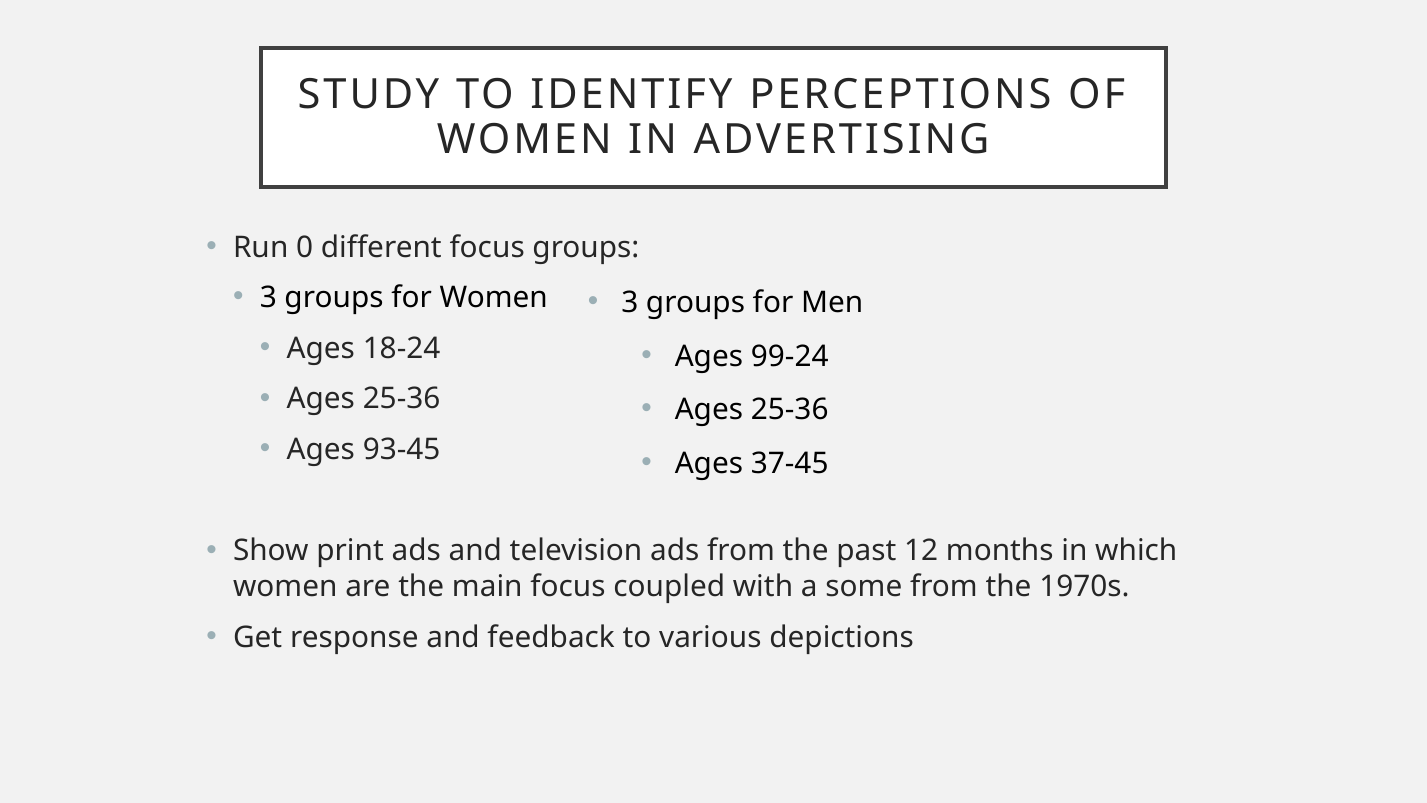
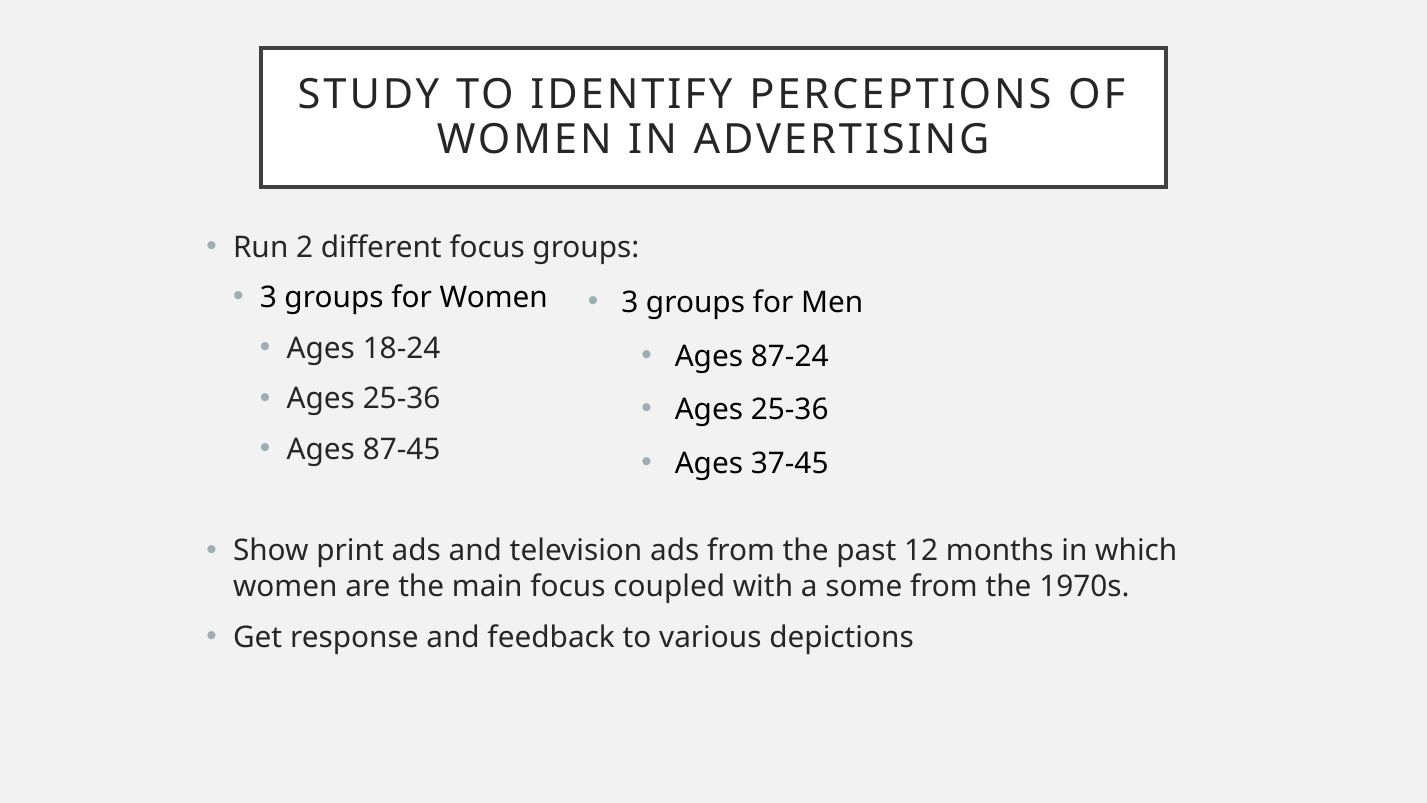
0: 0 -> 2
99-24: 99-24 -> 87-24
93-45: 93-45 -> 87-45
